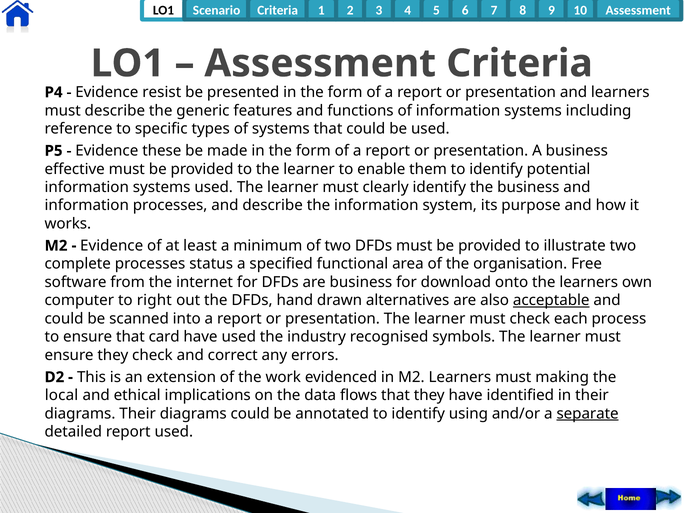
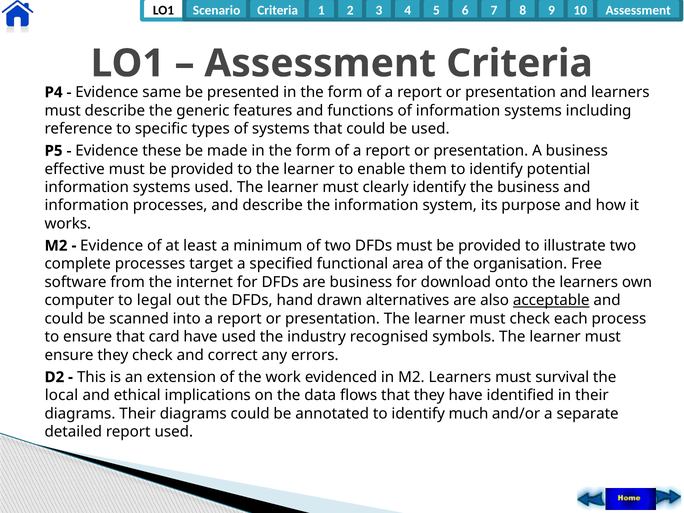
resist: resist -> same
status: status -> target
right: right -> legal
making: making -> survival
using: using -> much
separate underline: present -> none
